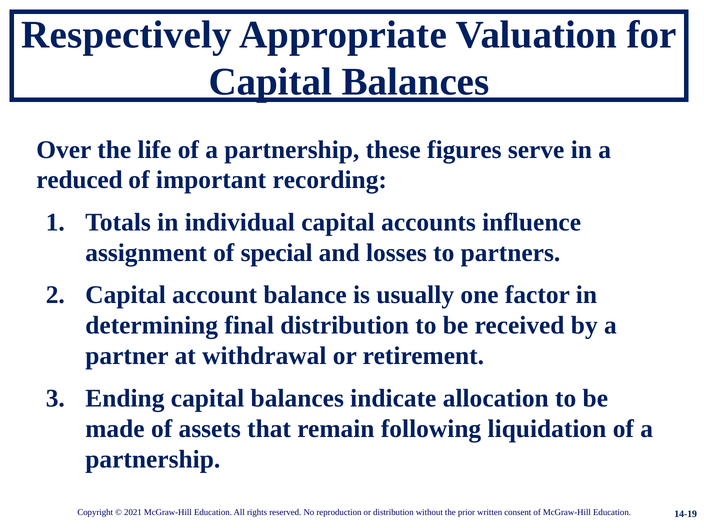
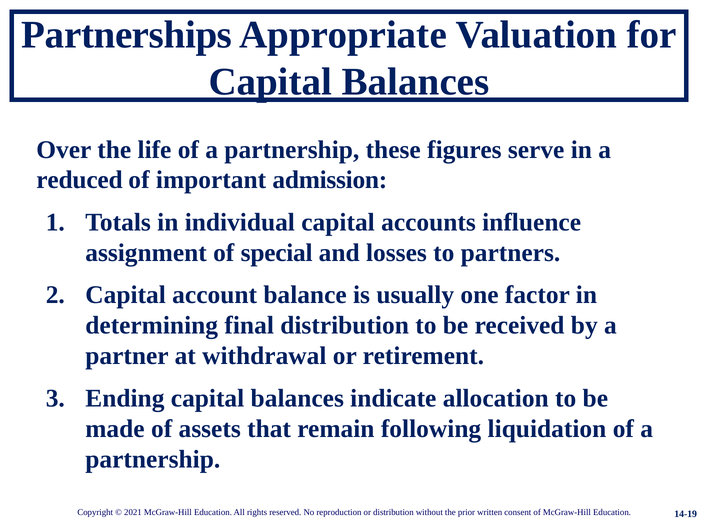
Respectively: Respectively -> Partnerships
recording: recording -> admission
